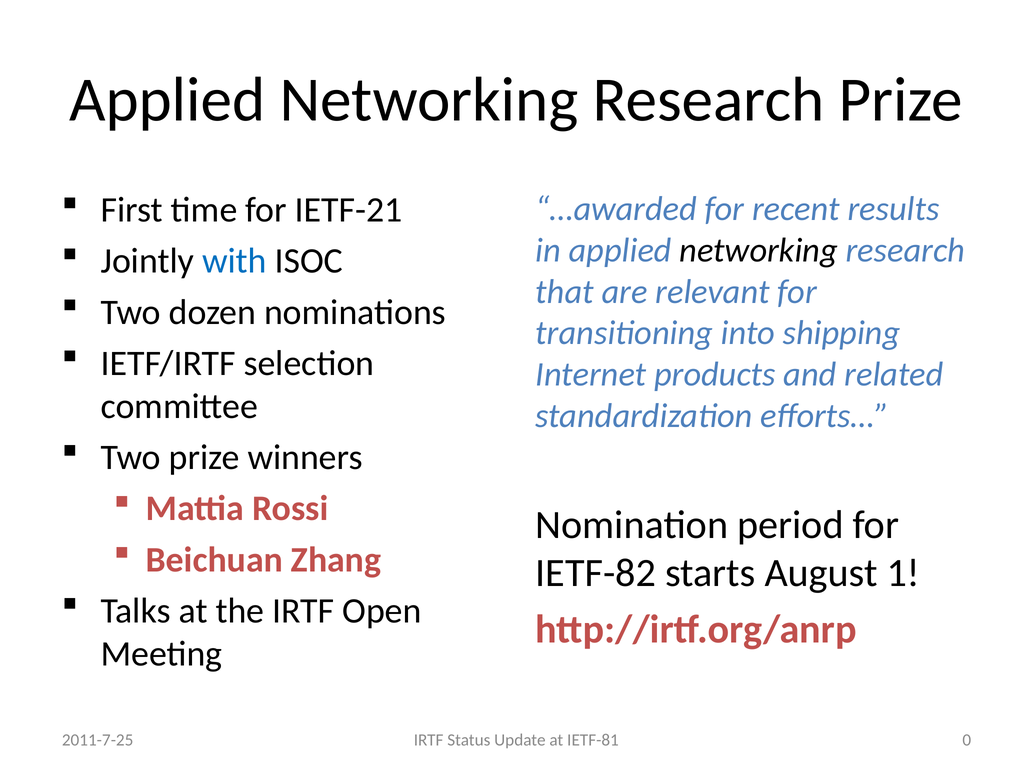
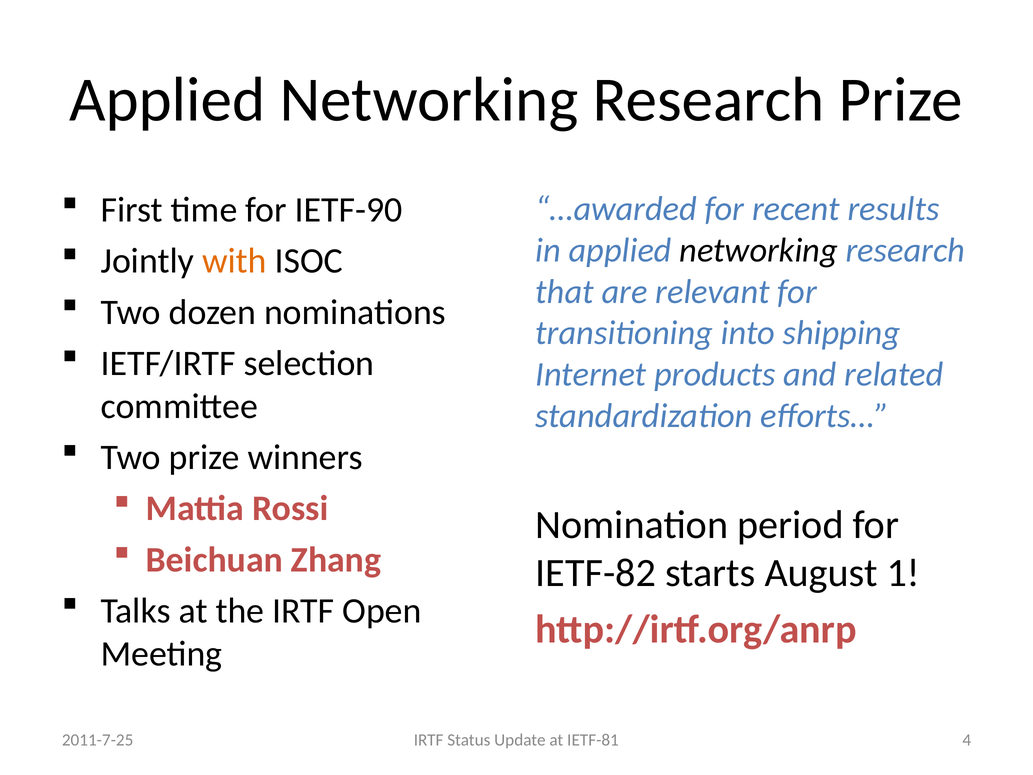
IETF-21: IETF-21 -> IETF-90
with colour: blue -> orange
0: 0 -> 4
